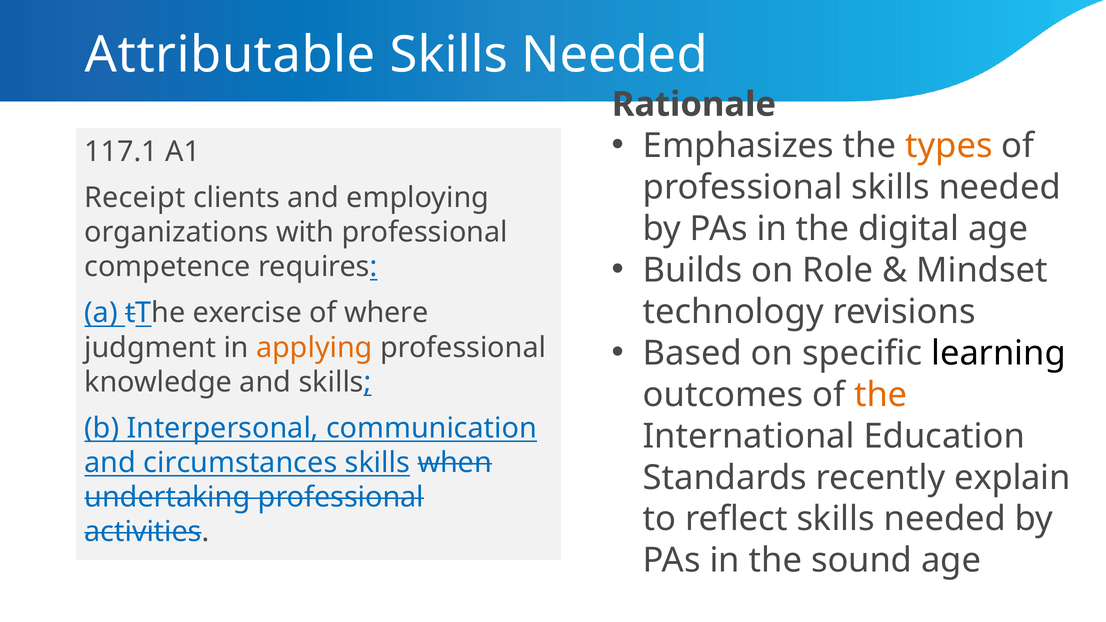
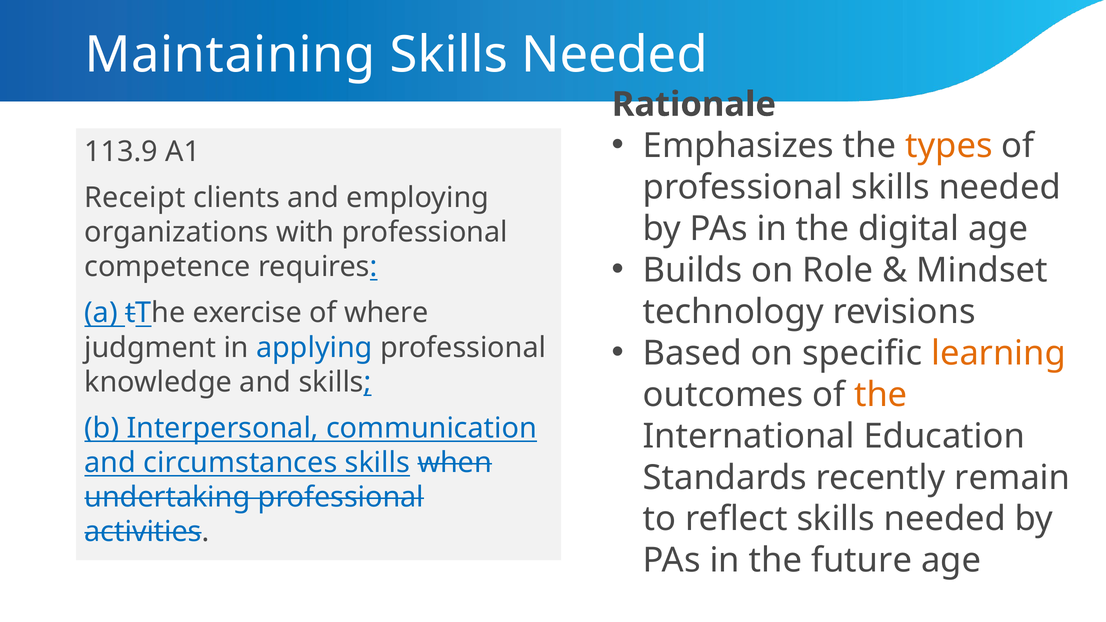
Attributable: Attributable -> Maintaining
117.1: 117.1 -> 113.9
learning colour: black -> orange
applying colour: orange -> blue
explain: explain -> remain
sound: sound -> future
